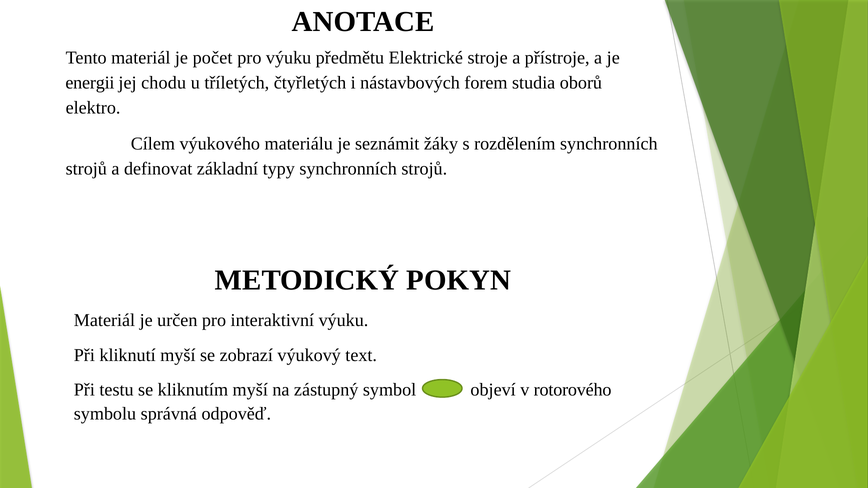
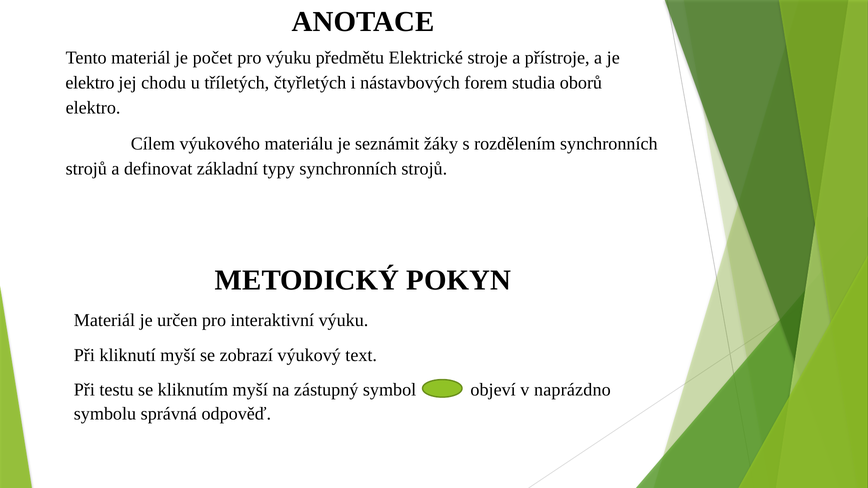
energii at (90, 83): energii -> elektro
rotorového: rotorového -> naprázdno
